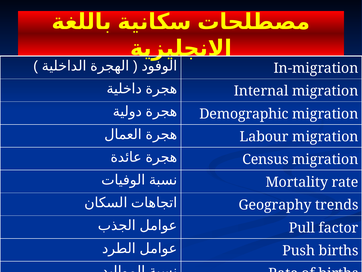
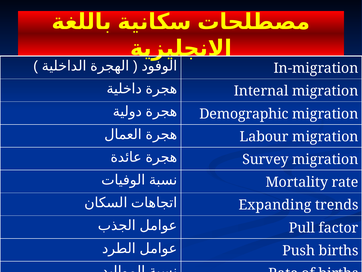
Census: Census -> Survey
Geography: Geography -> Expanding
